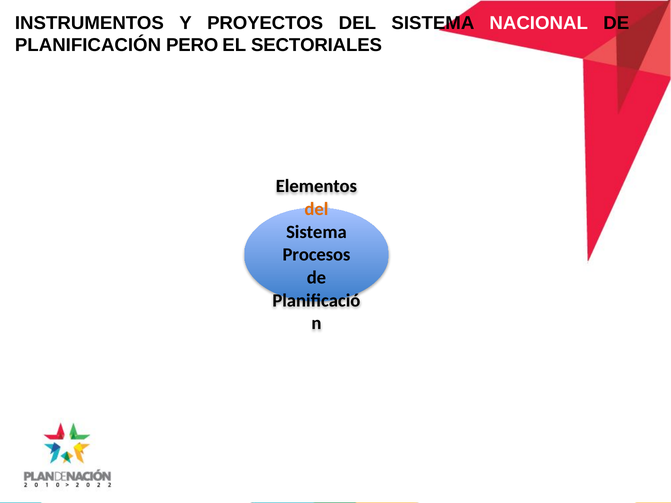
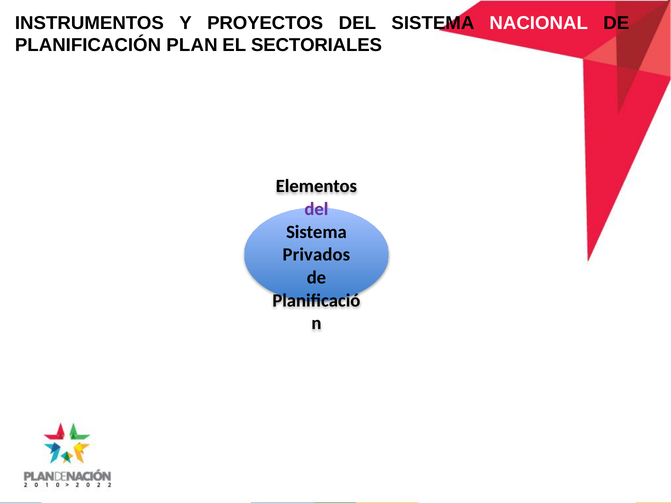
PERO: PERO -> PLAN
del at (316, 209) colour: orange -> purple
Procesos: Procesos -> Privados
